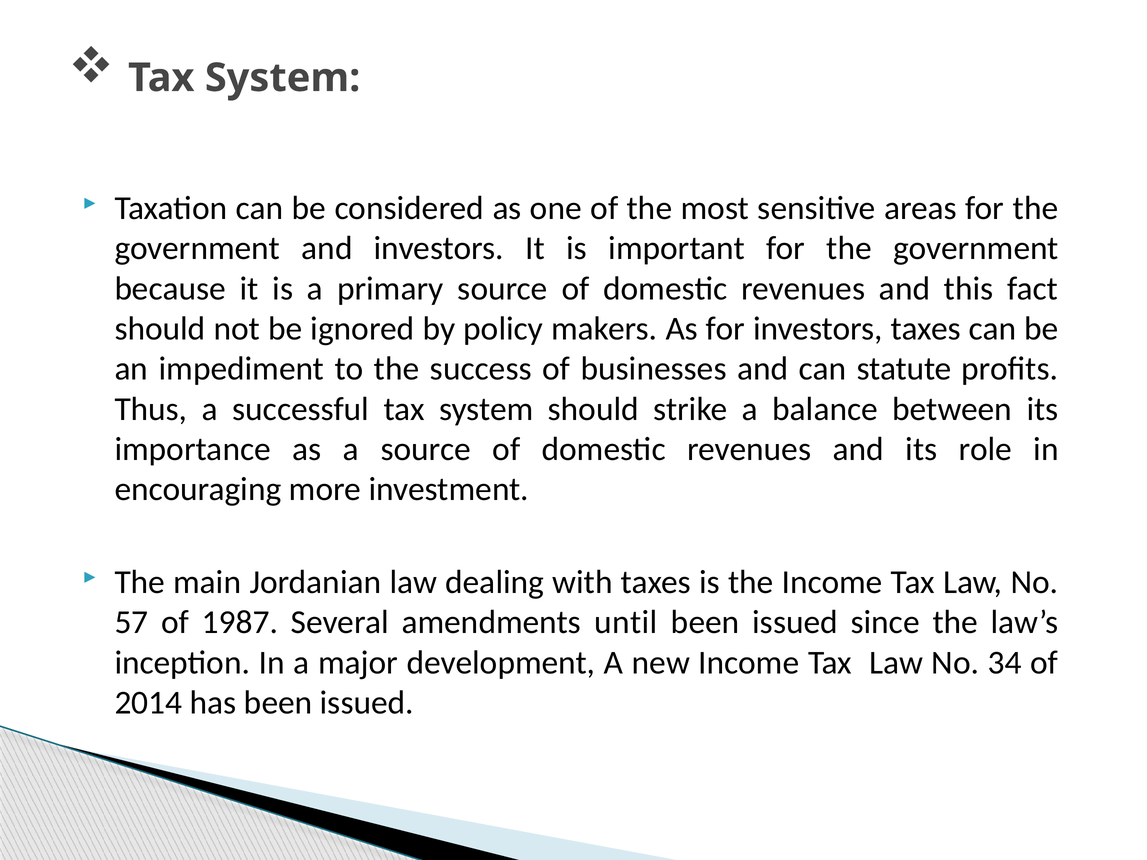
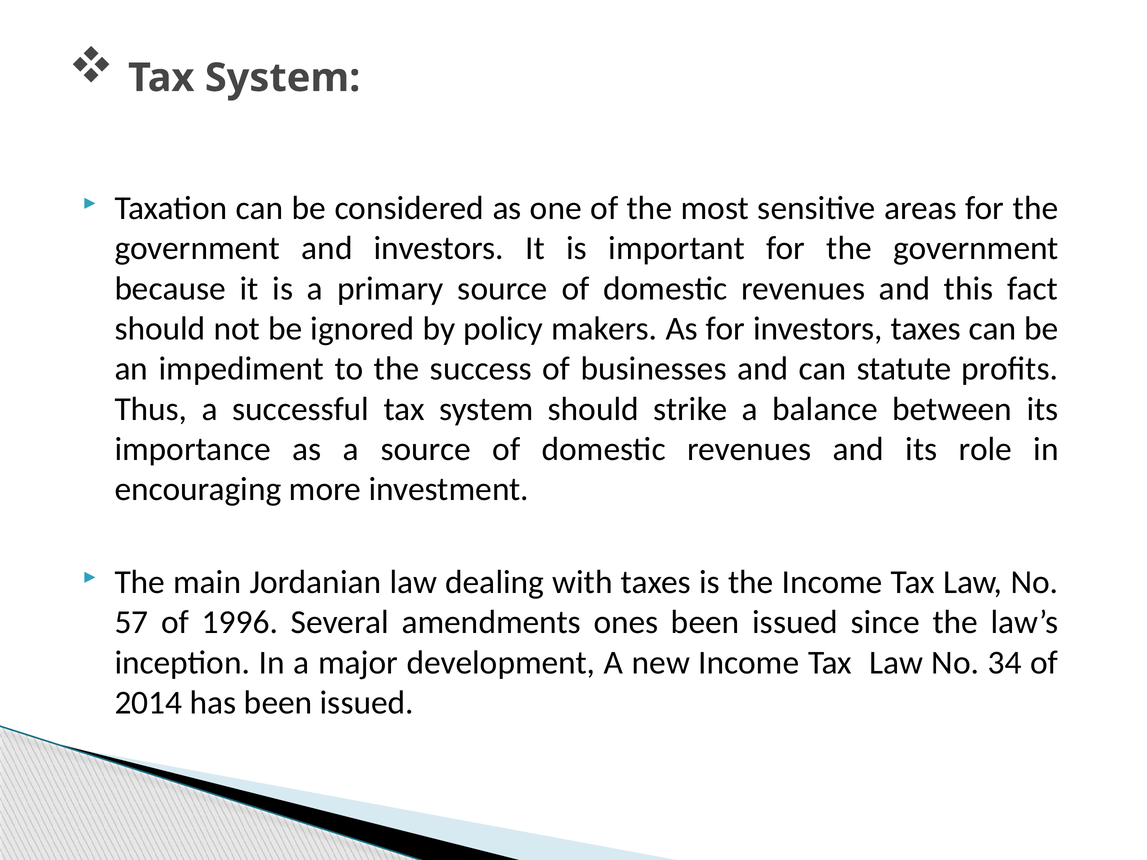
1987: 1987 -> 1996
until: until -> ones
